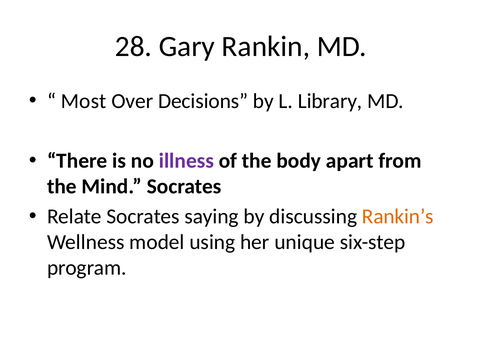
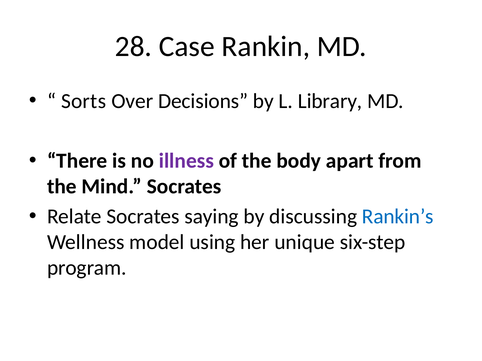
Gary: Gary -> Case
Most: Most -> Sorts
Rankin’s colour: orange -> blue
